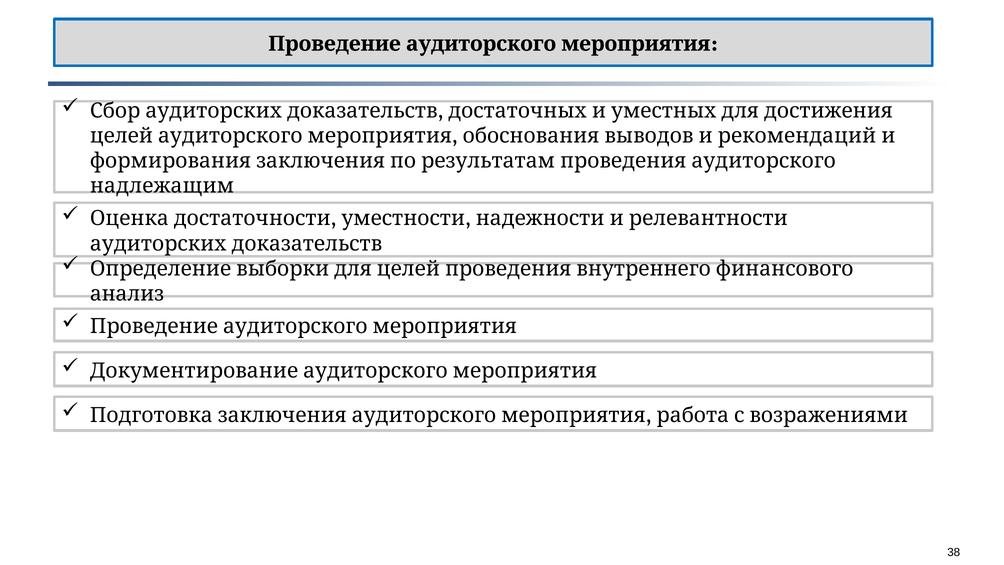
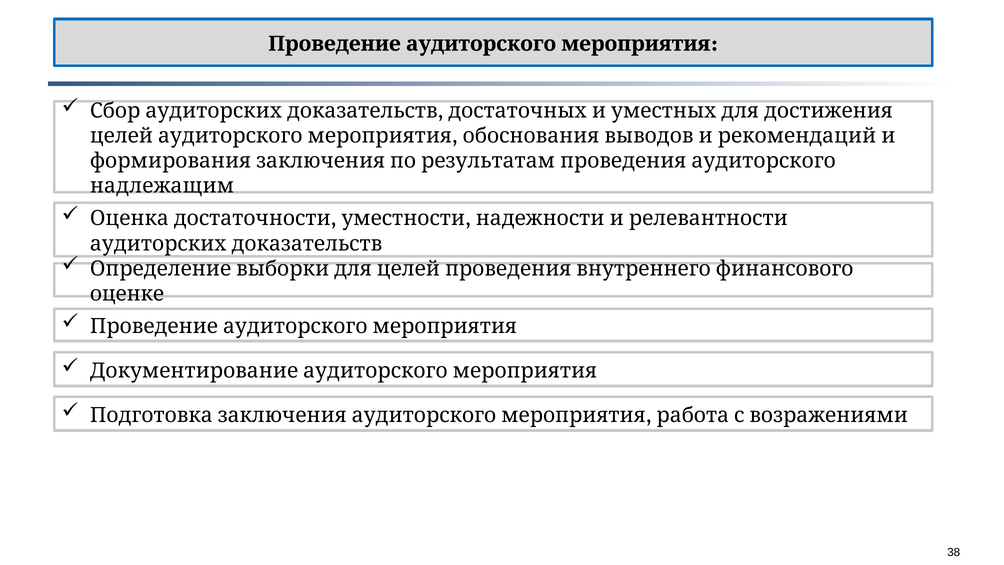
анализ: анализ -> оценке
